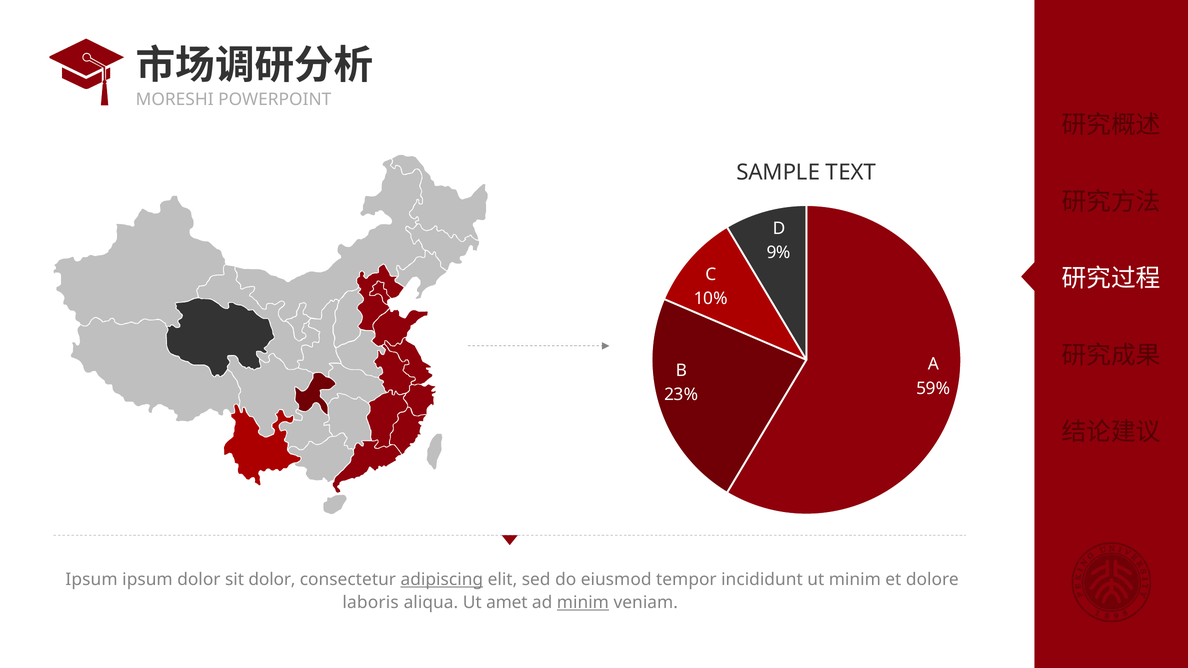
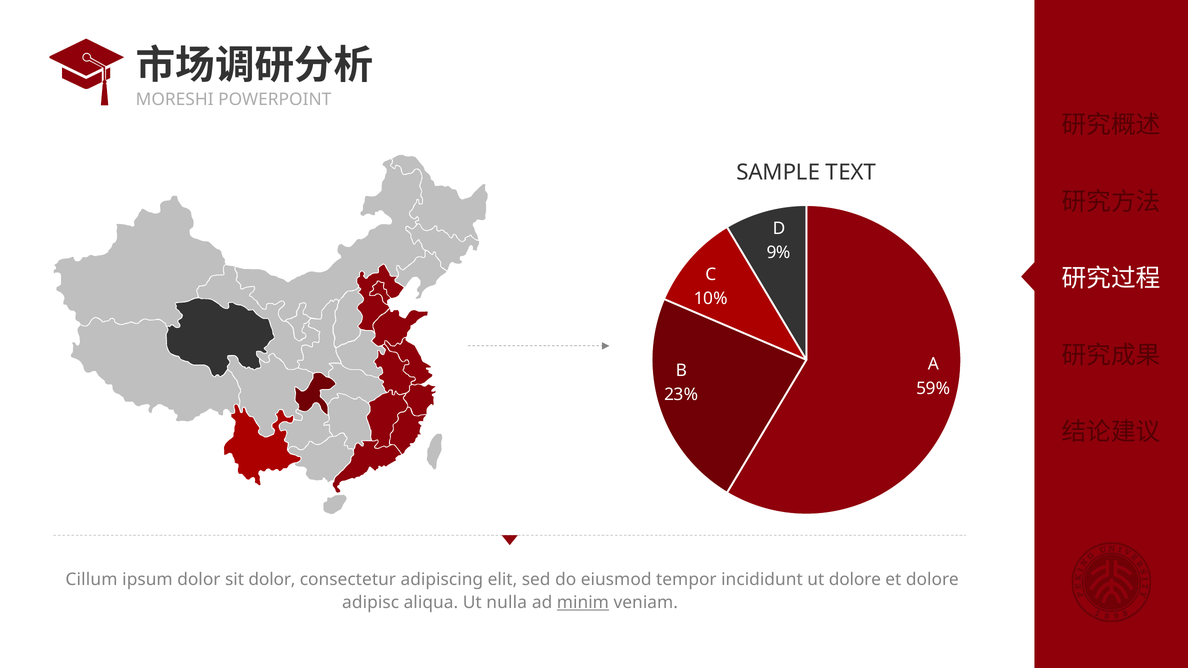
Ipsum at (92, 580): Ipsum -> Cillum
adipiscing underline: present -> none
ut minim: minim -> dolore
laboris: laboris -> adipisc
amet: amet -> nulla
